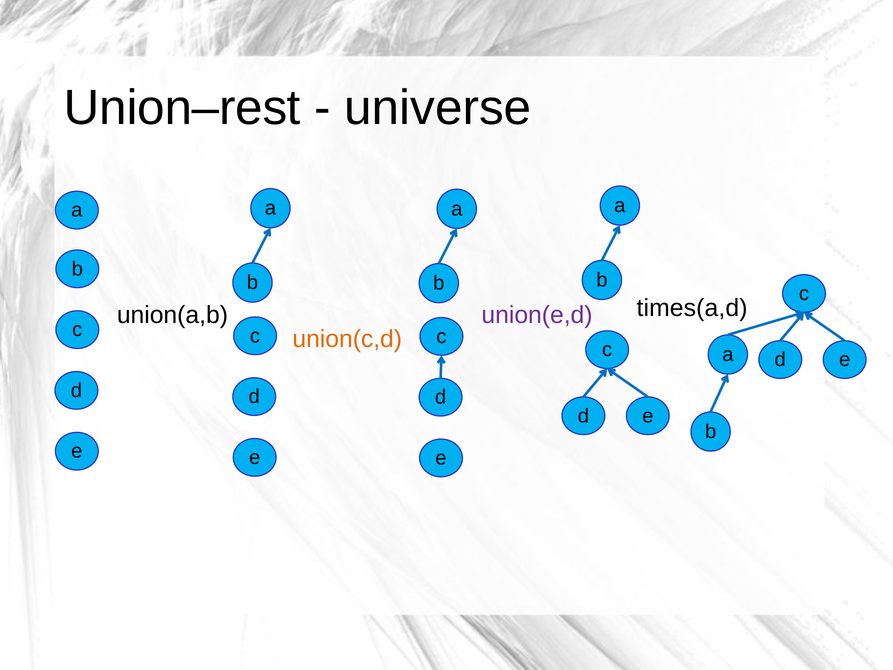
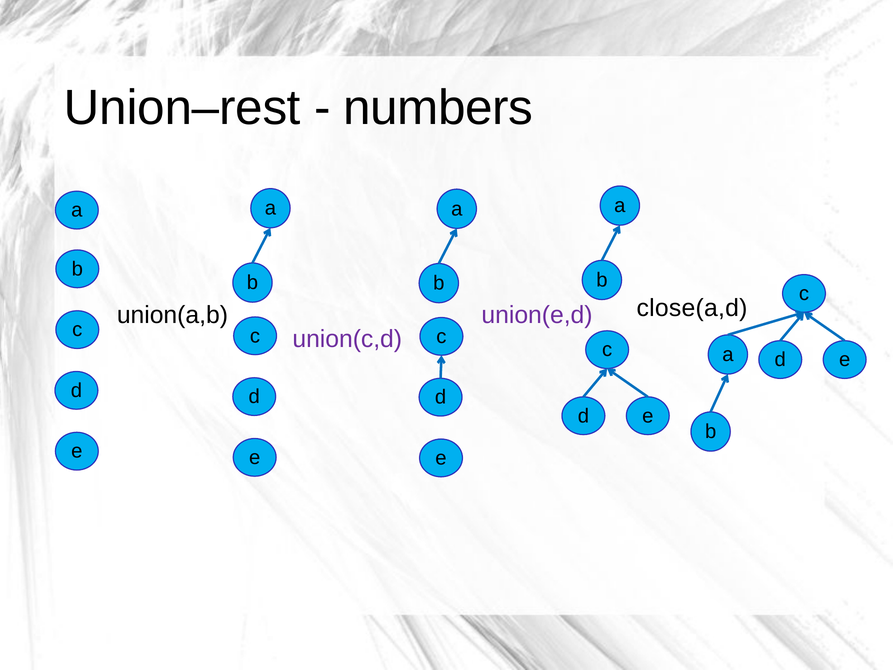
universe: universe -> numbers
times(a,d: times(a,d -> close(a,d
union(c,d colour: orange -> purple
